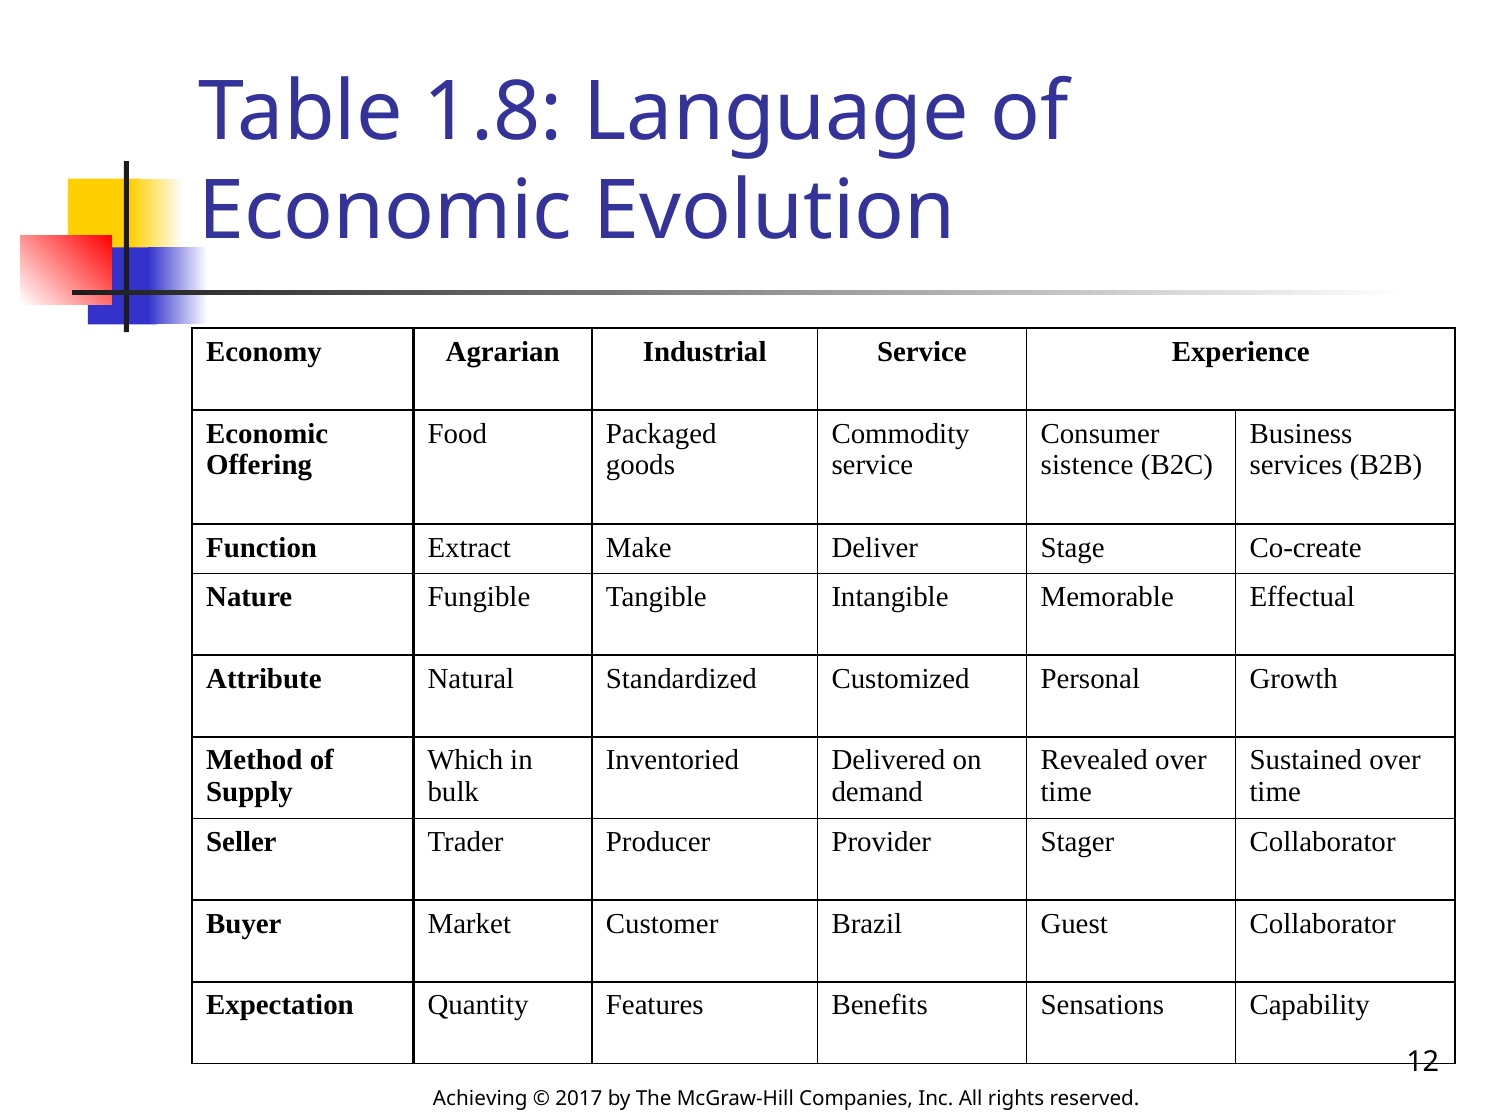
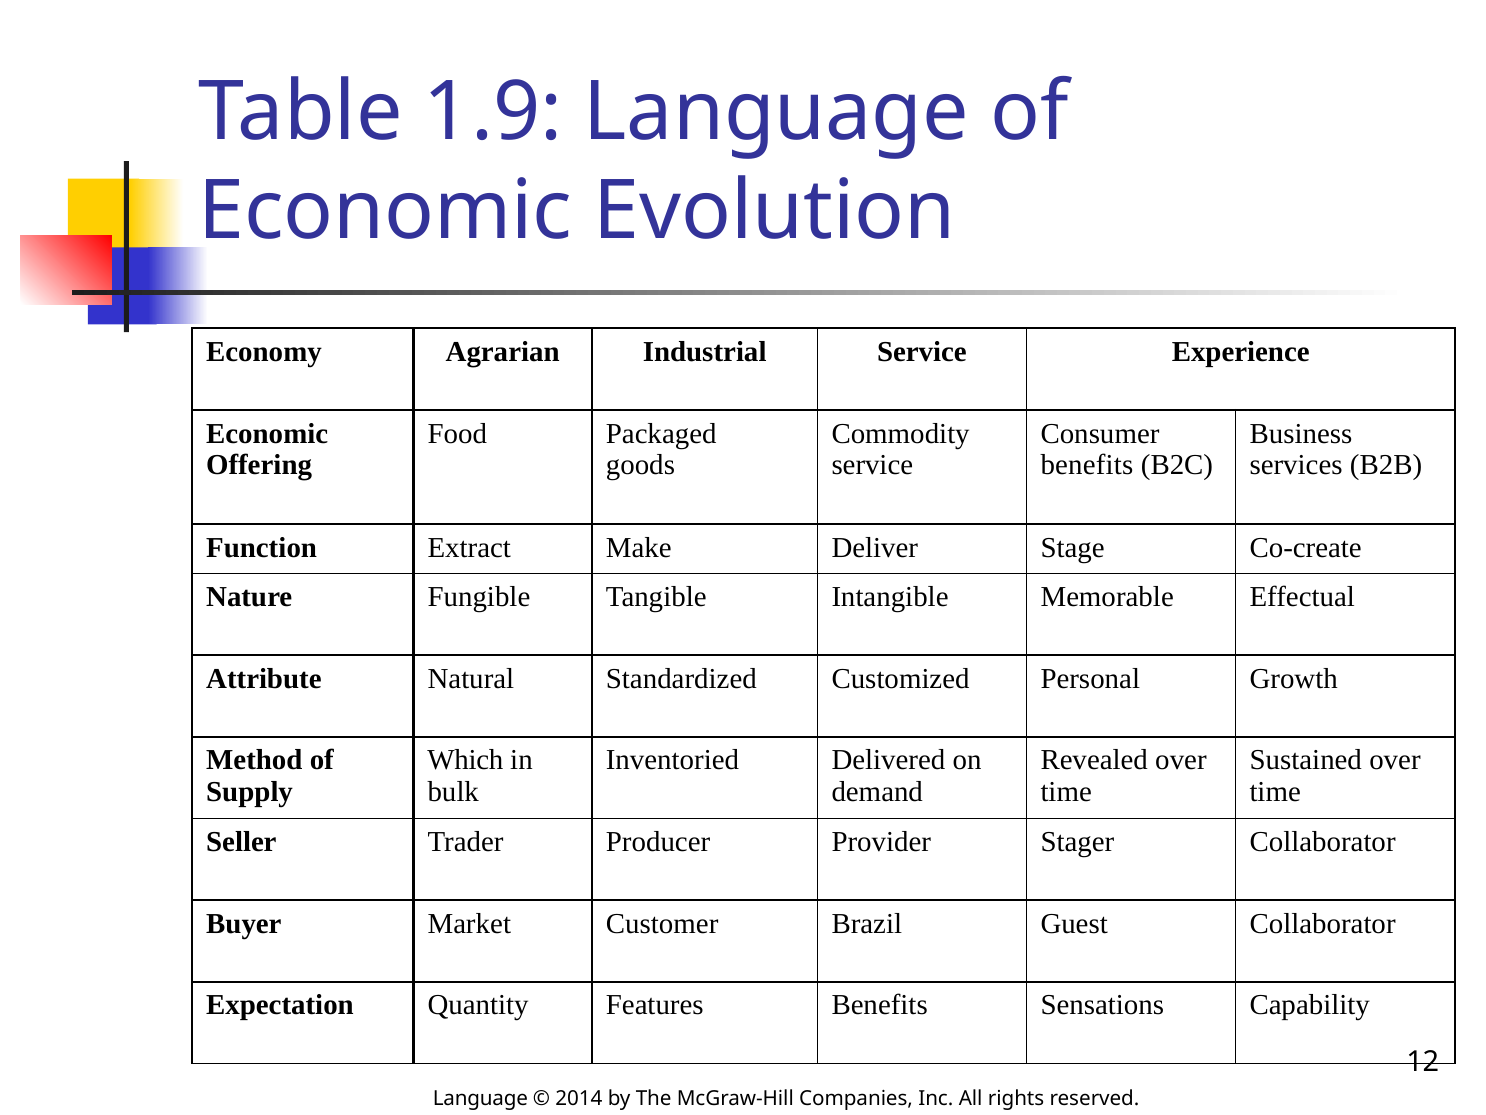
1.8: 1.8 -> 1.9
sistence at (1087, 465): sistence -> benefits
Achieving at (480, 1099): Achieving -> Language
2017: 2017 -> 2014
